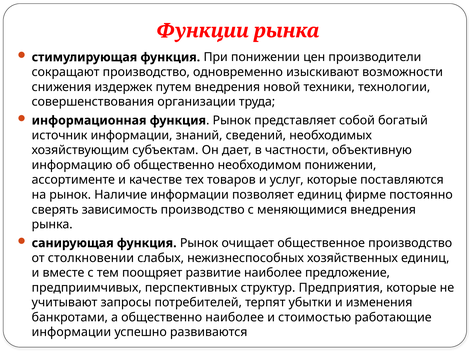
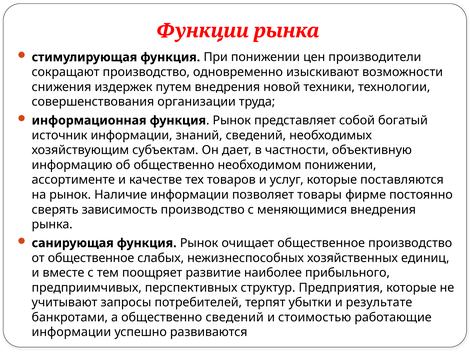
позволяет единиц: единиц -> товары
от столкновении: столкновении -> общественное
предложение: предложение -> прибыльного
изменения: изменения -> результате
общественно наиболее: наиболее -> сведений
